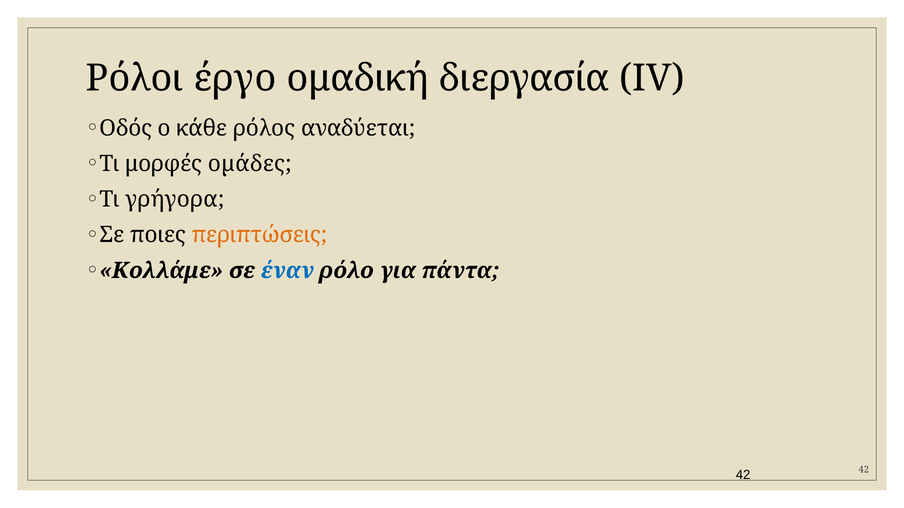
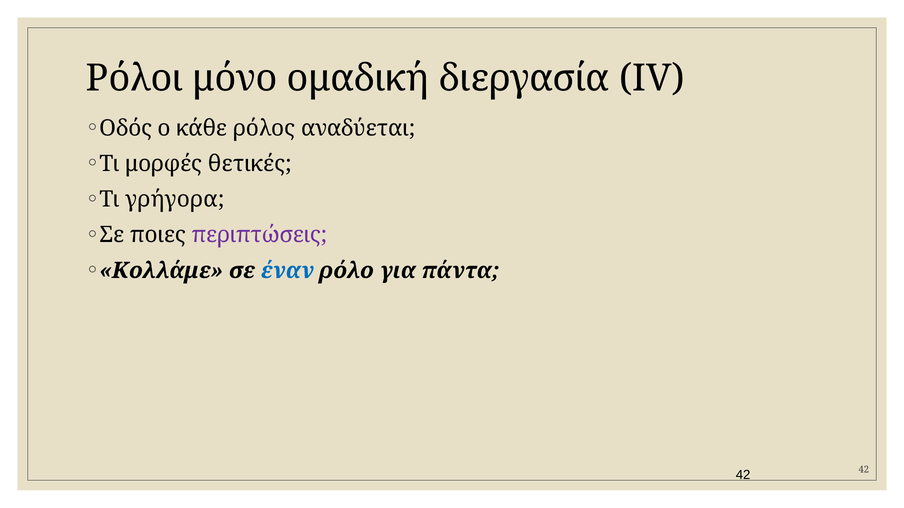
έργο: έργο -> μόνο
οµάδες: οµάδες -> θετικές
περιπτώσεις colour: orange -> purple
